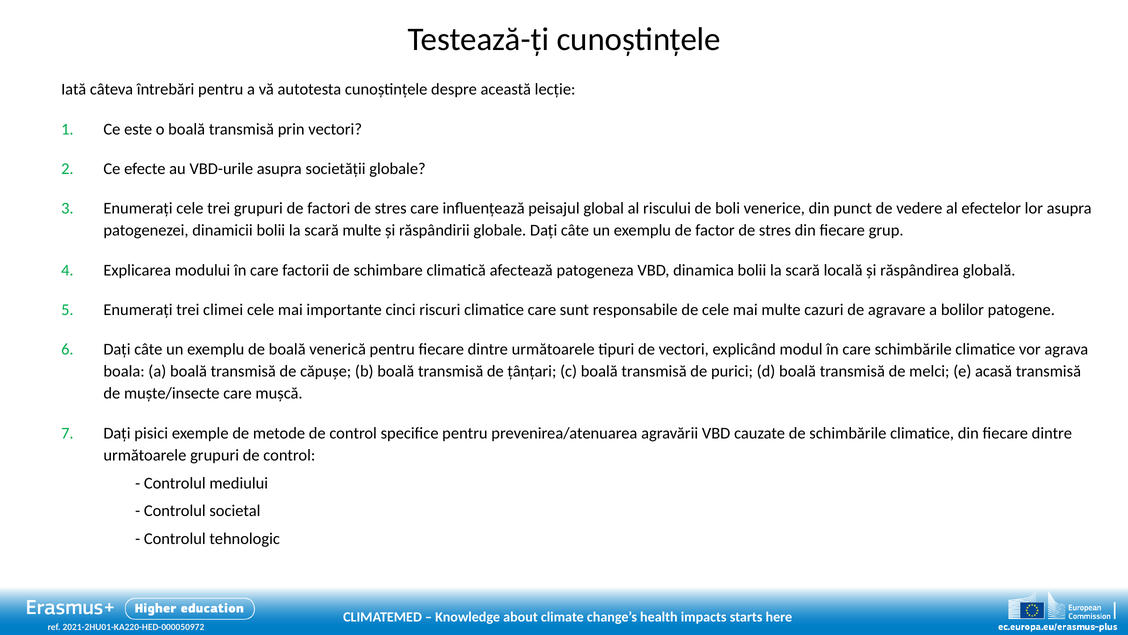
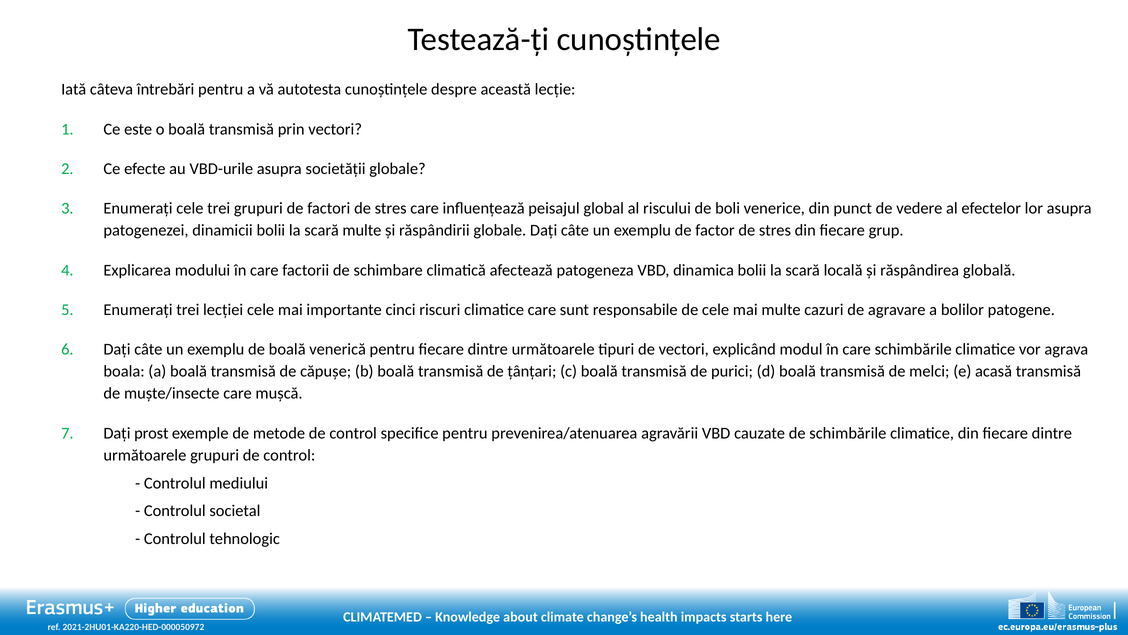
climei: climei -> lecției
pisici: pisici -> prost
